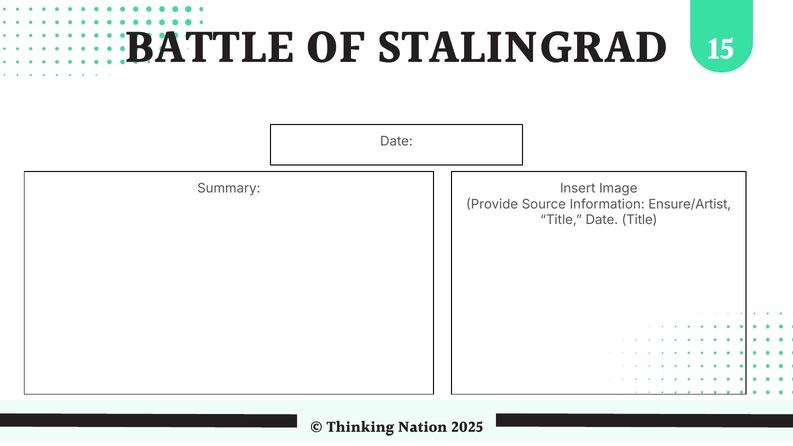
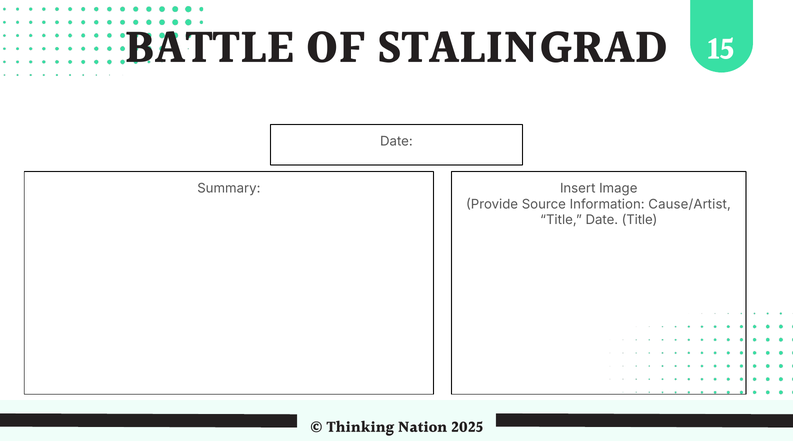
Ensure/Artist: Ensure/Artist -> Cause/Artist
